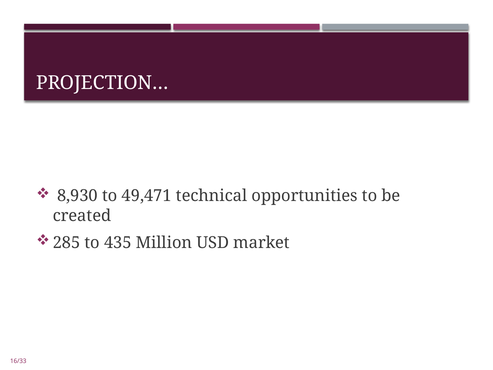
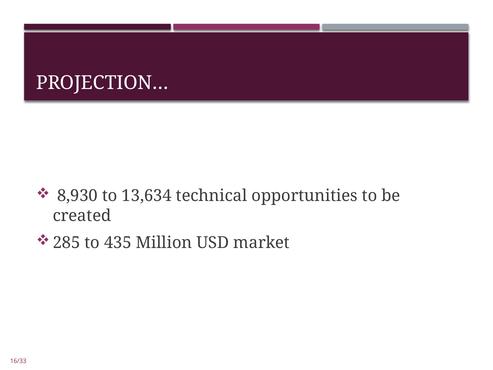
49,471: 49,471 -> 13,634
